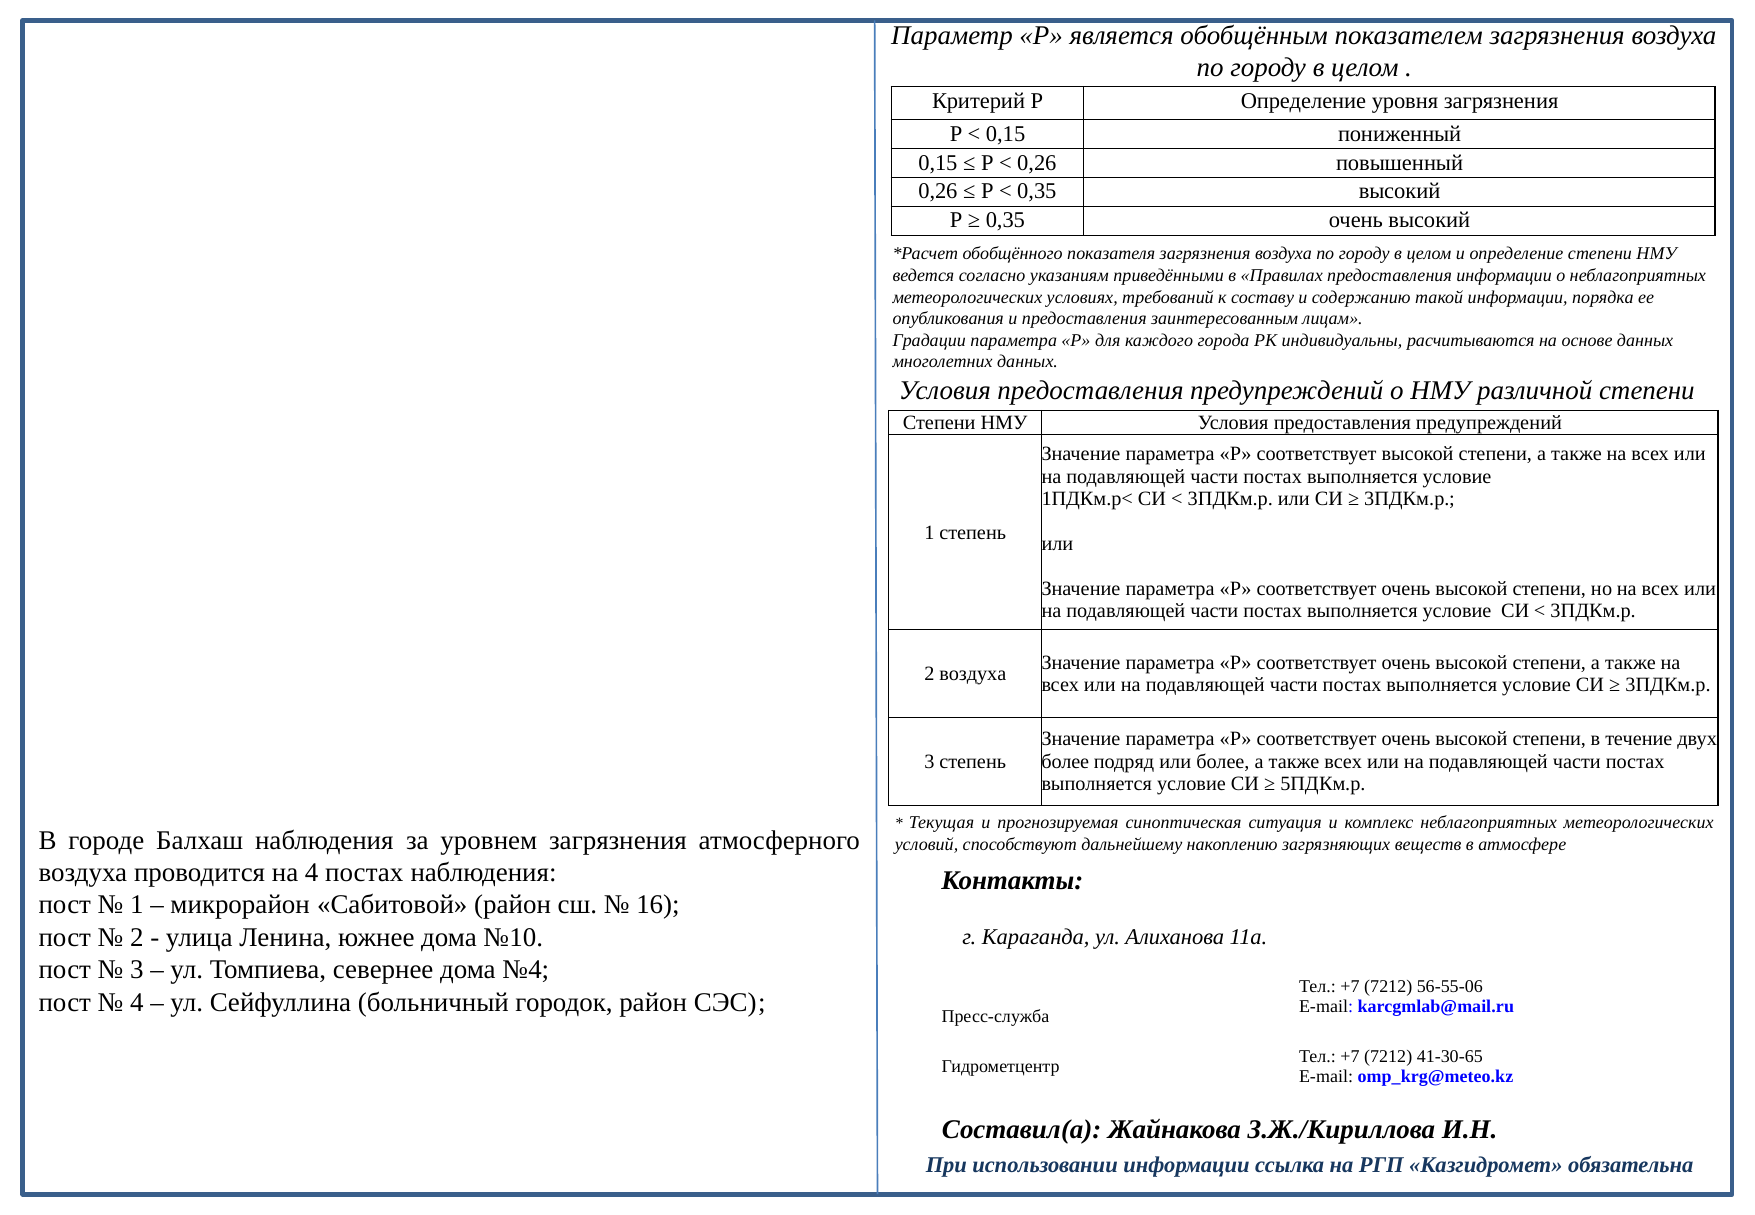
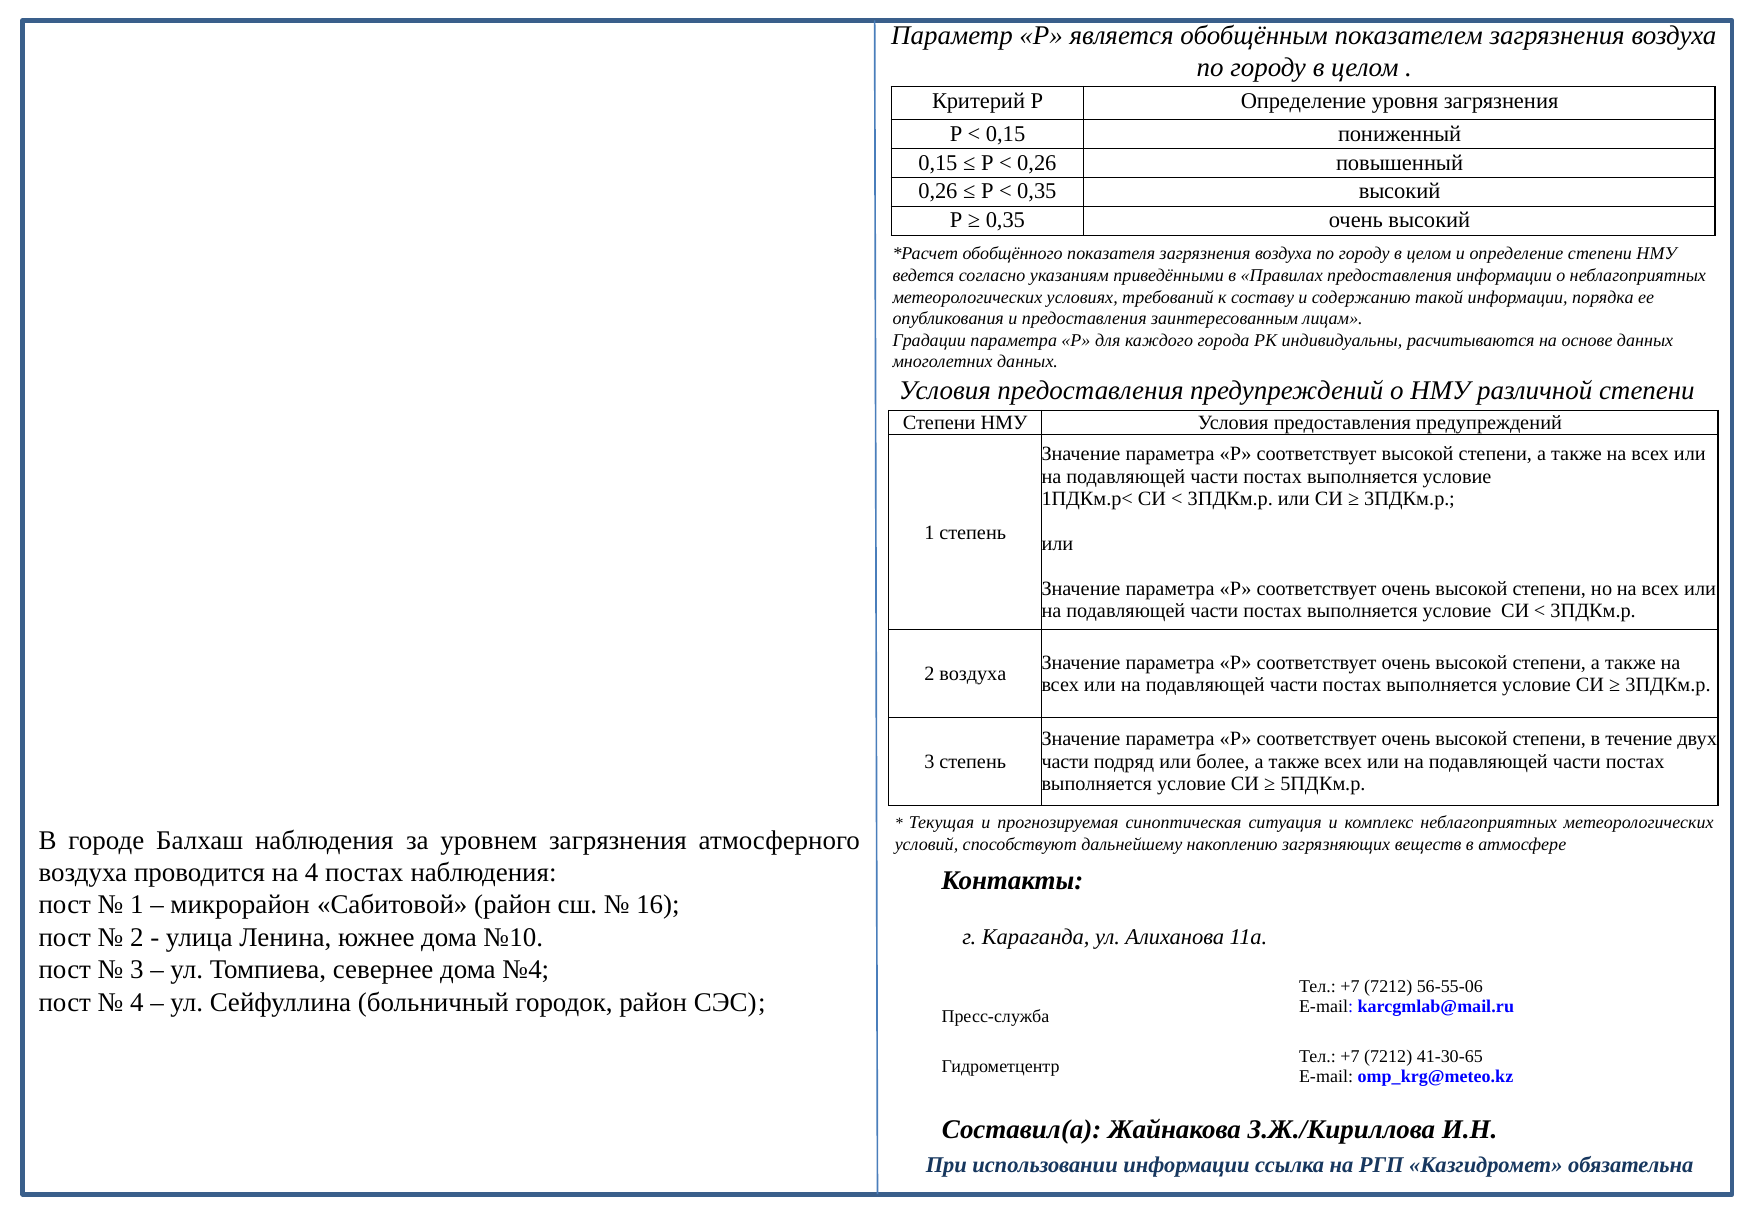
более at (1065, 762): более -> части
